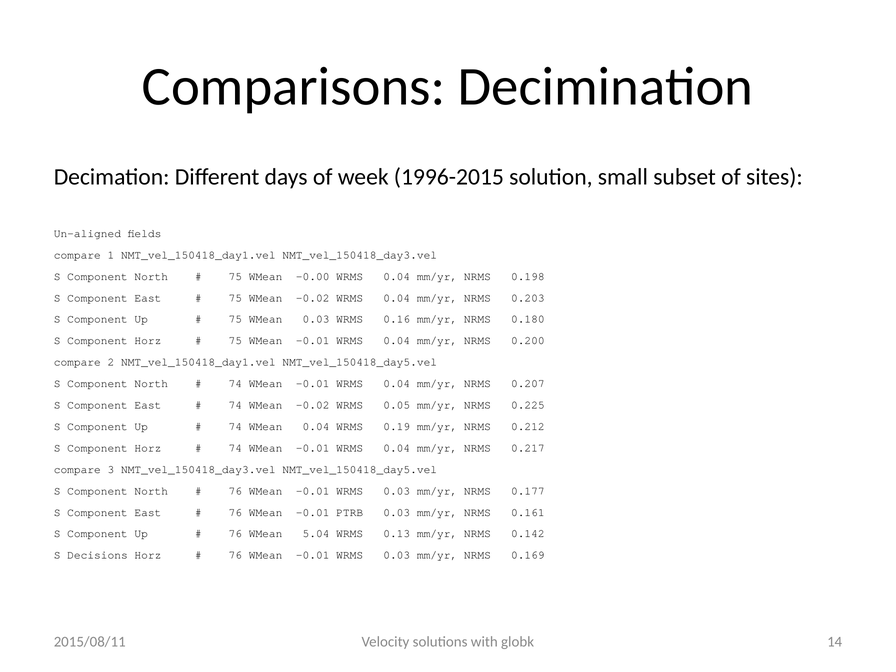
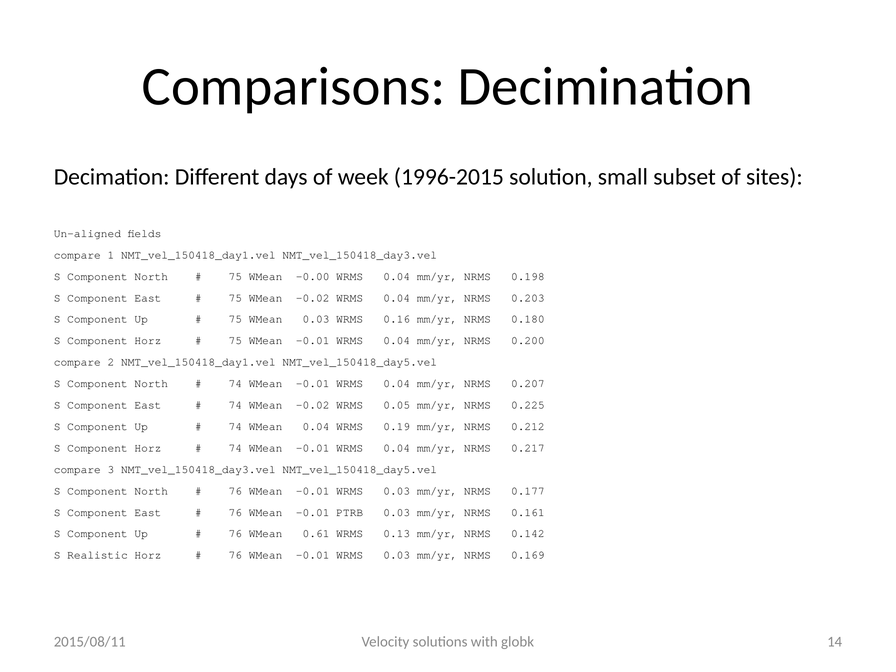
5.04: 5.04 -> 0.61
Decisions: Decisions -> Realistic
